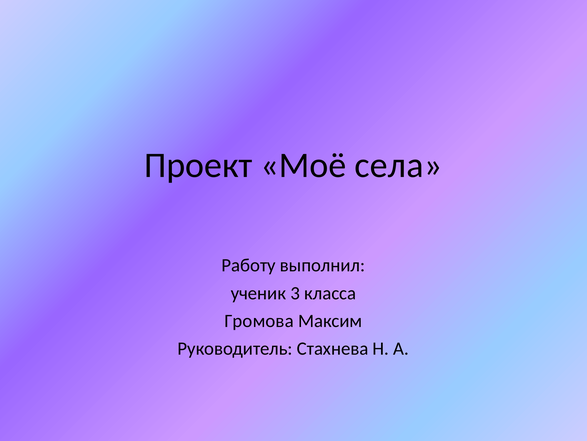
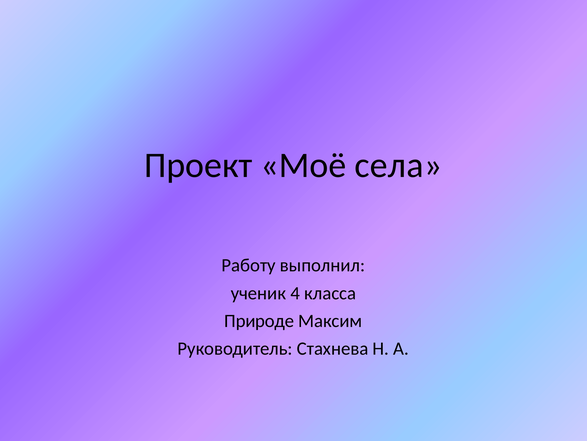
3: 3 -> 4
Громова: Громова -> Природе
